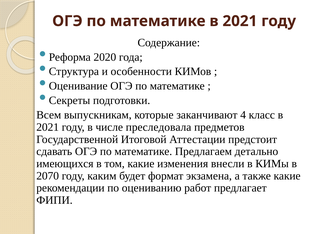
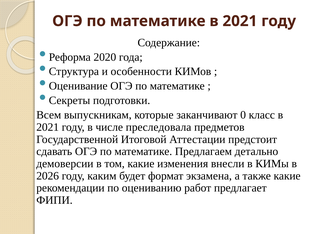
4: 4 -> 0
имеющихся: имеющихся -> демоверсии
2070: 2070 -> 2026
